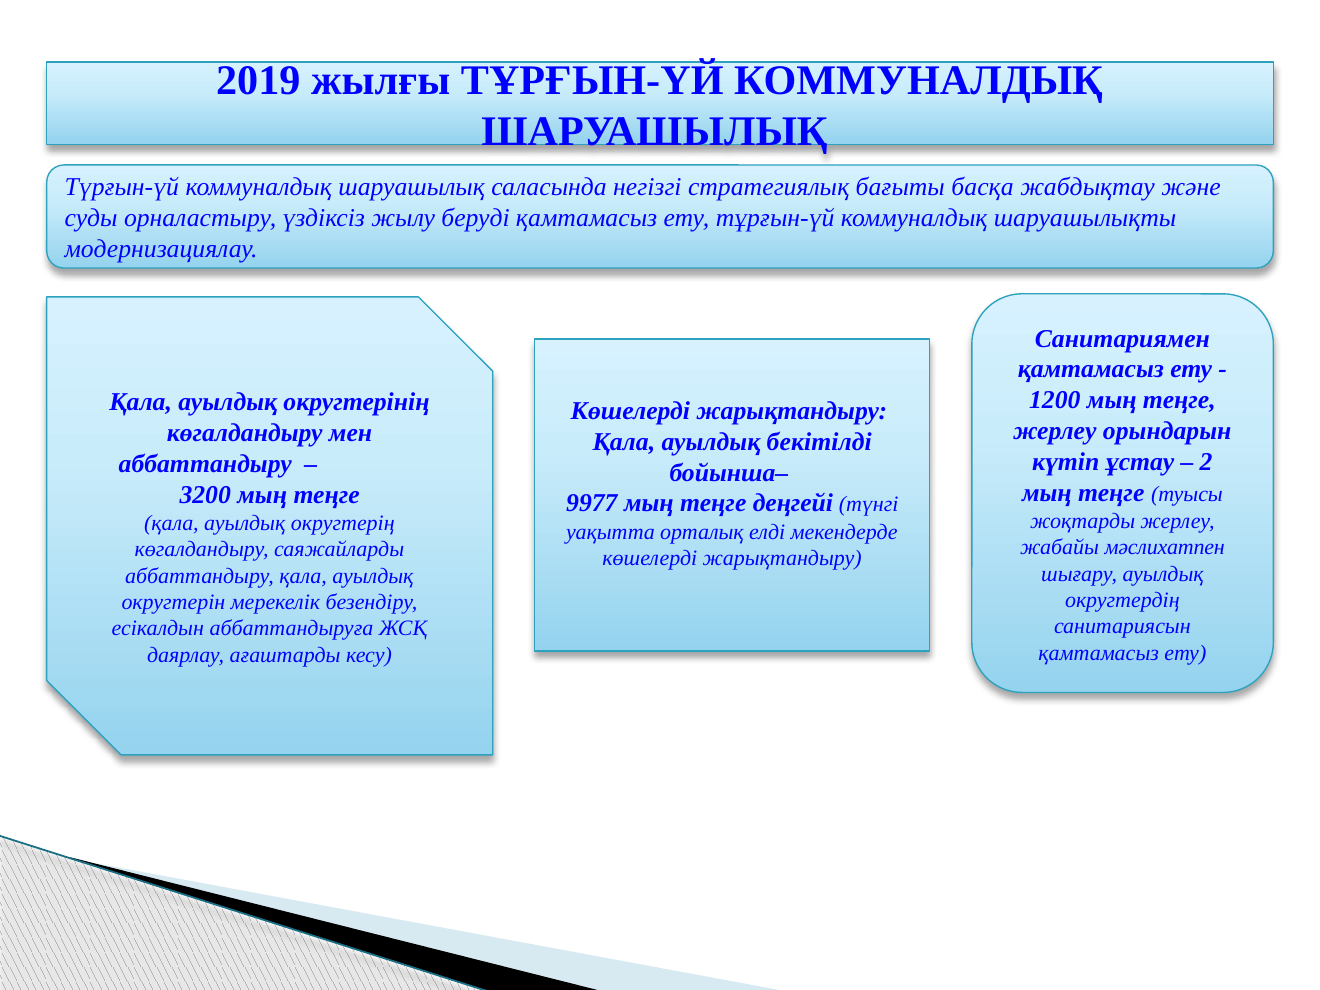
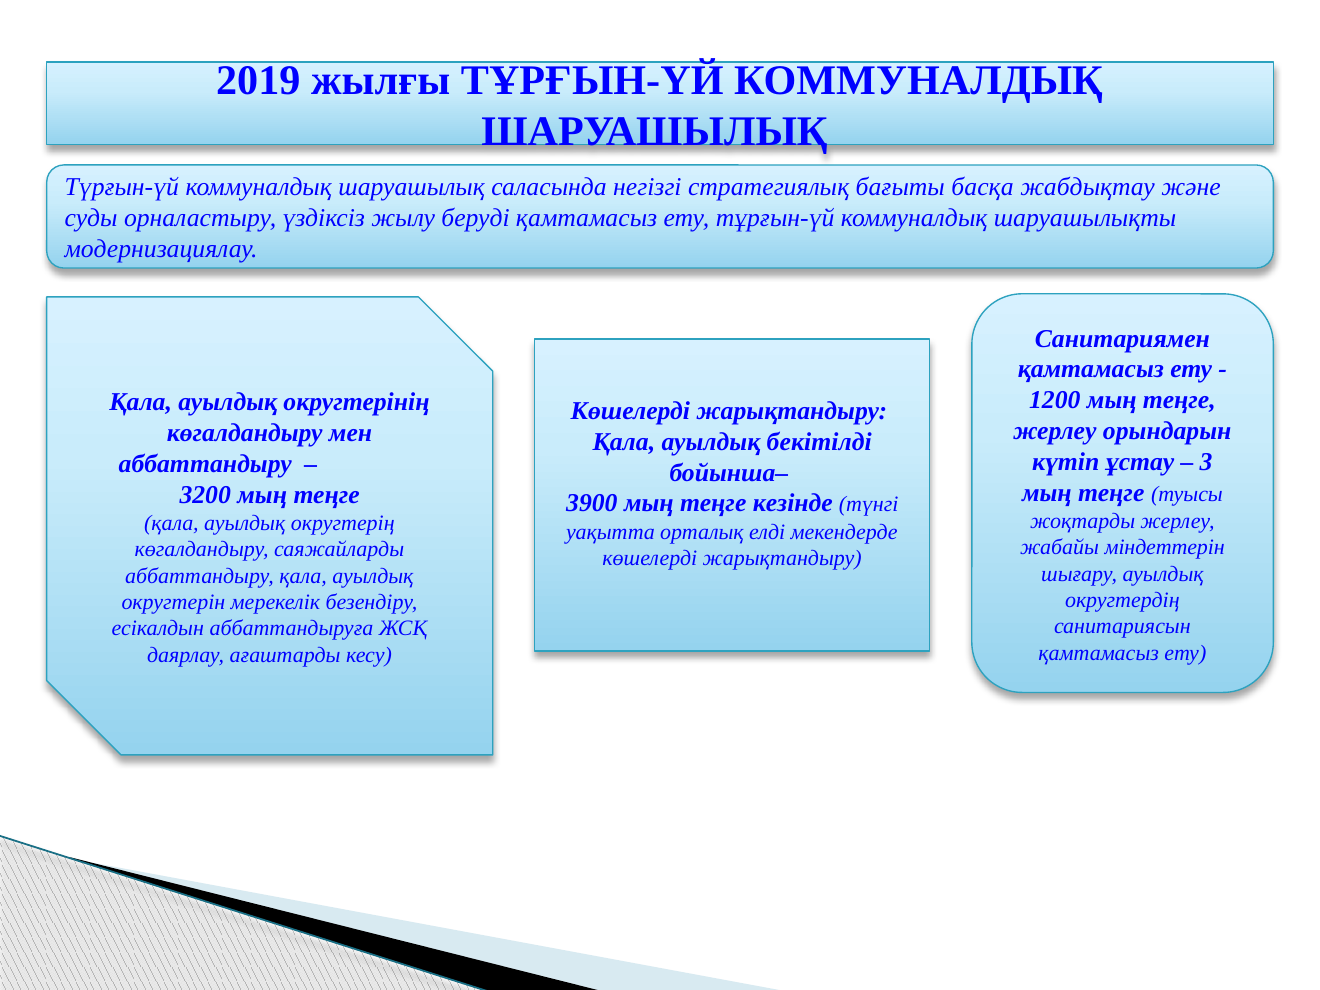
2: 2 -> 3
9977: 9977 -> 3900
деңгейі: деңгейі -> кезінде
мәслихатпен: мәслихатпен -> міндеттерін
